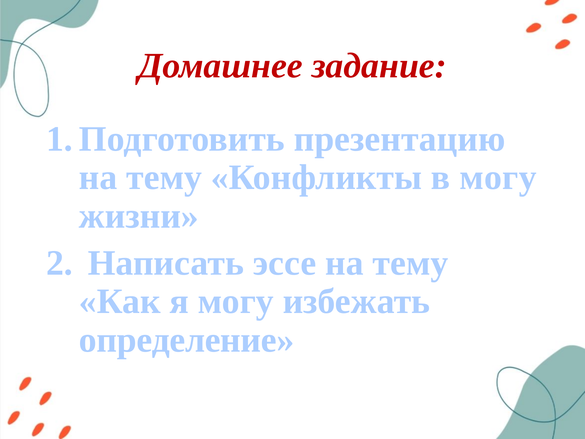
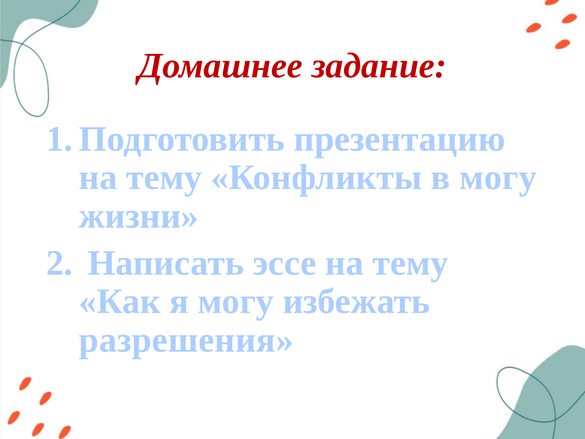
определение: определение -> разрешения
